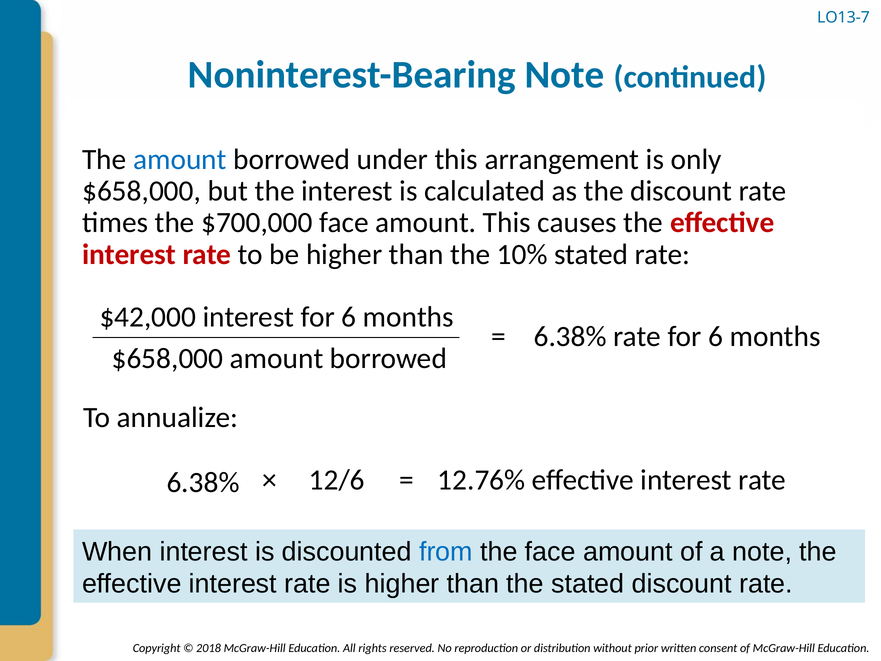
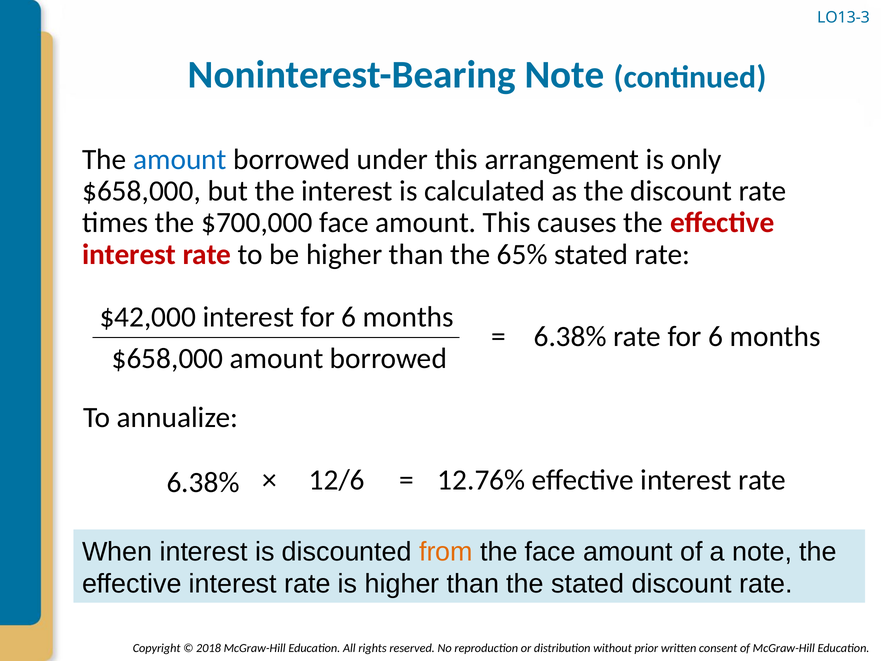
LO13-7: LO13-7 -> LO13-3
10%: 10% -> 65%
from colour: blue -> orange
